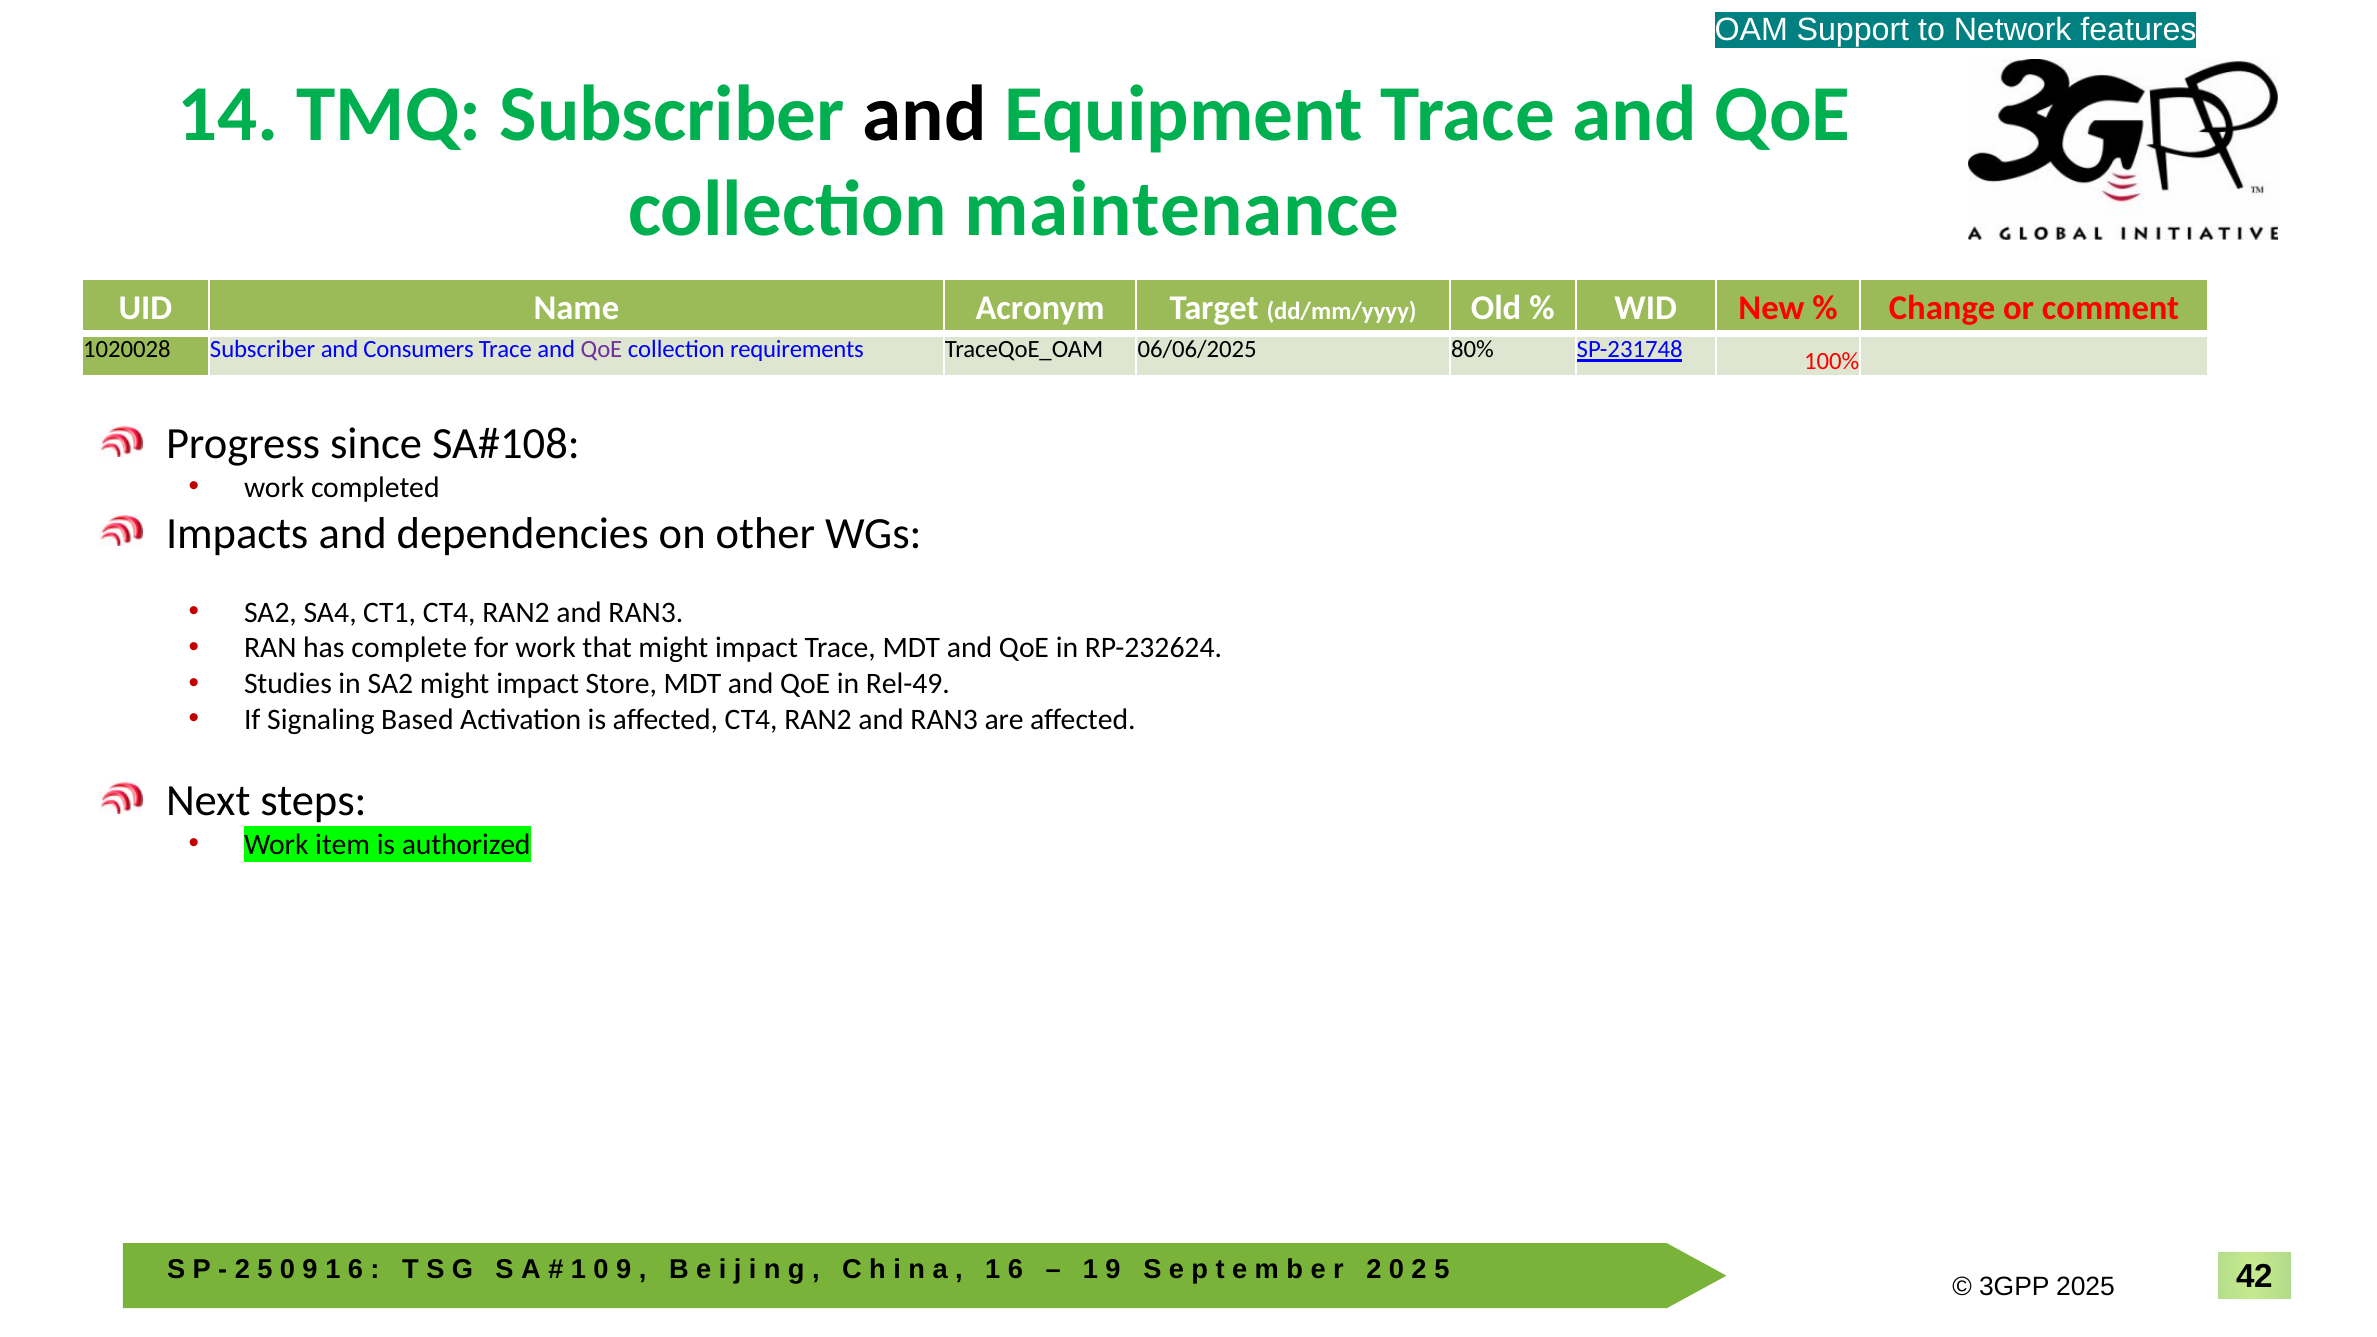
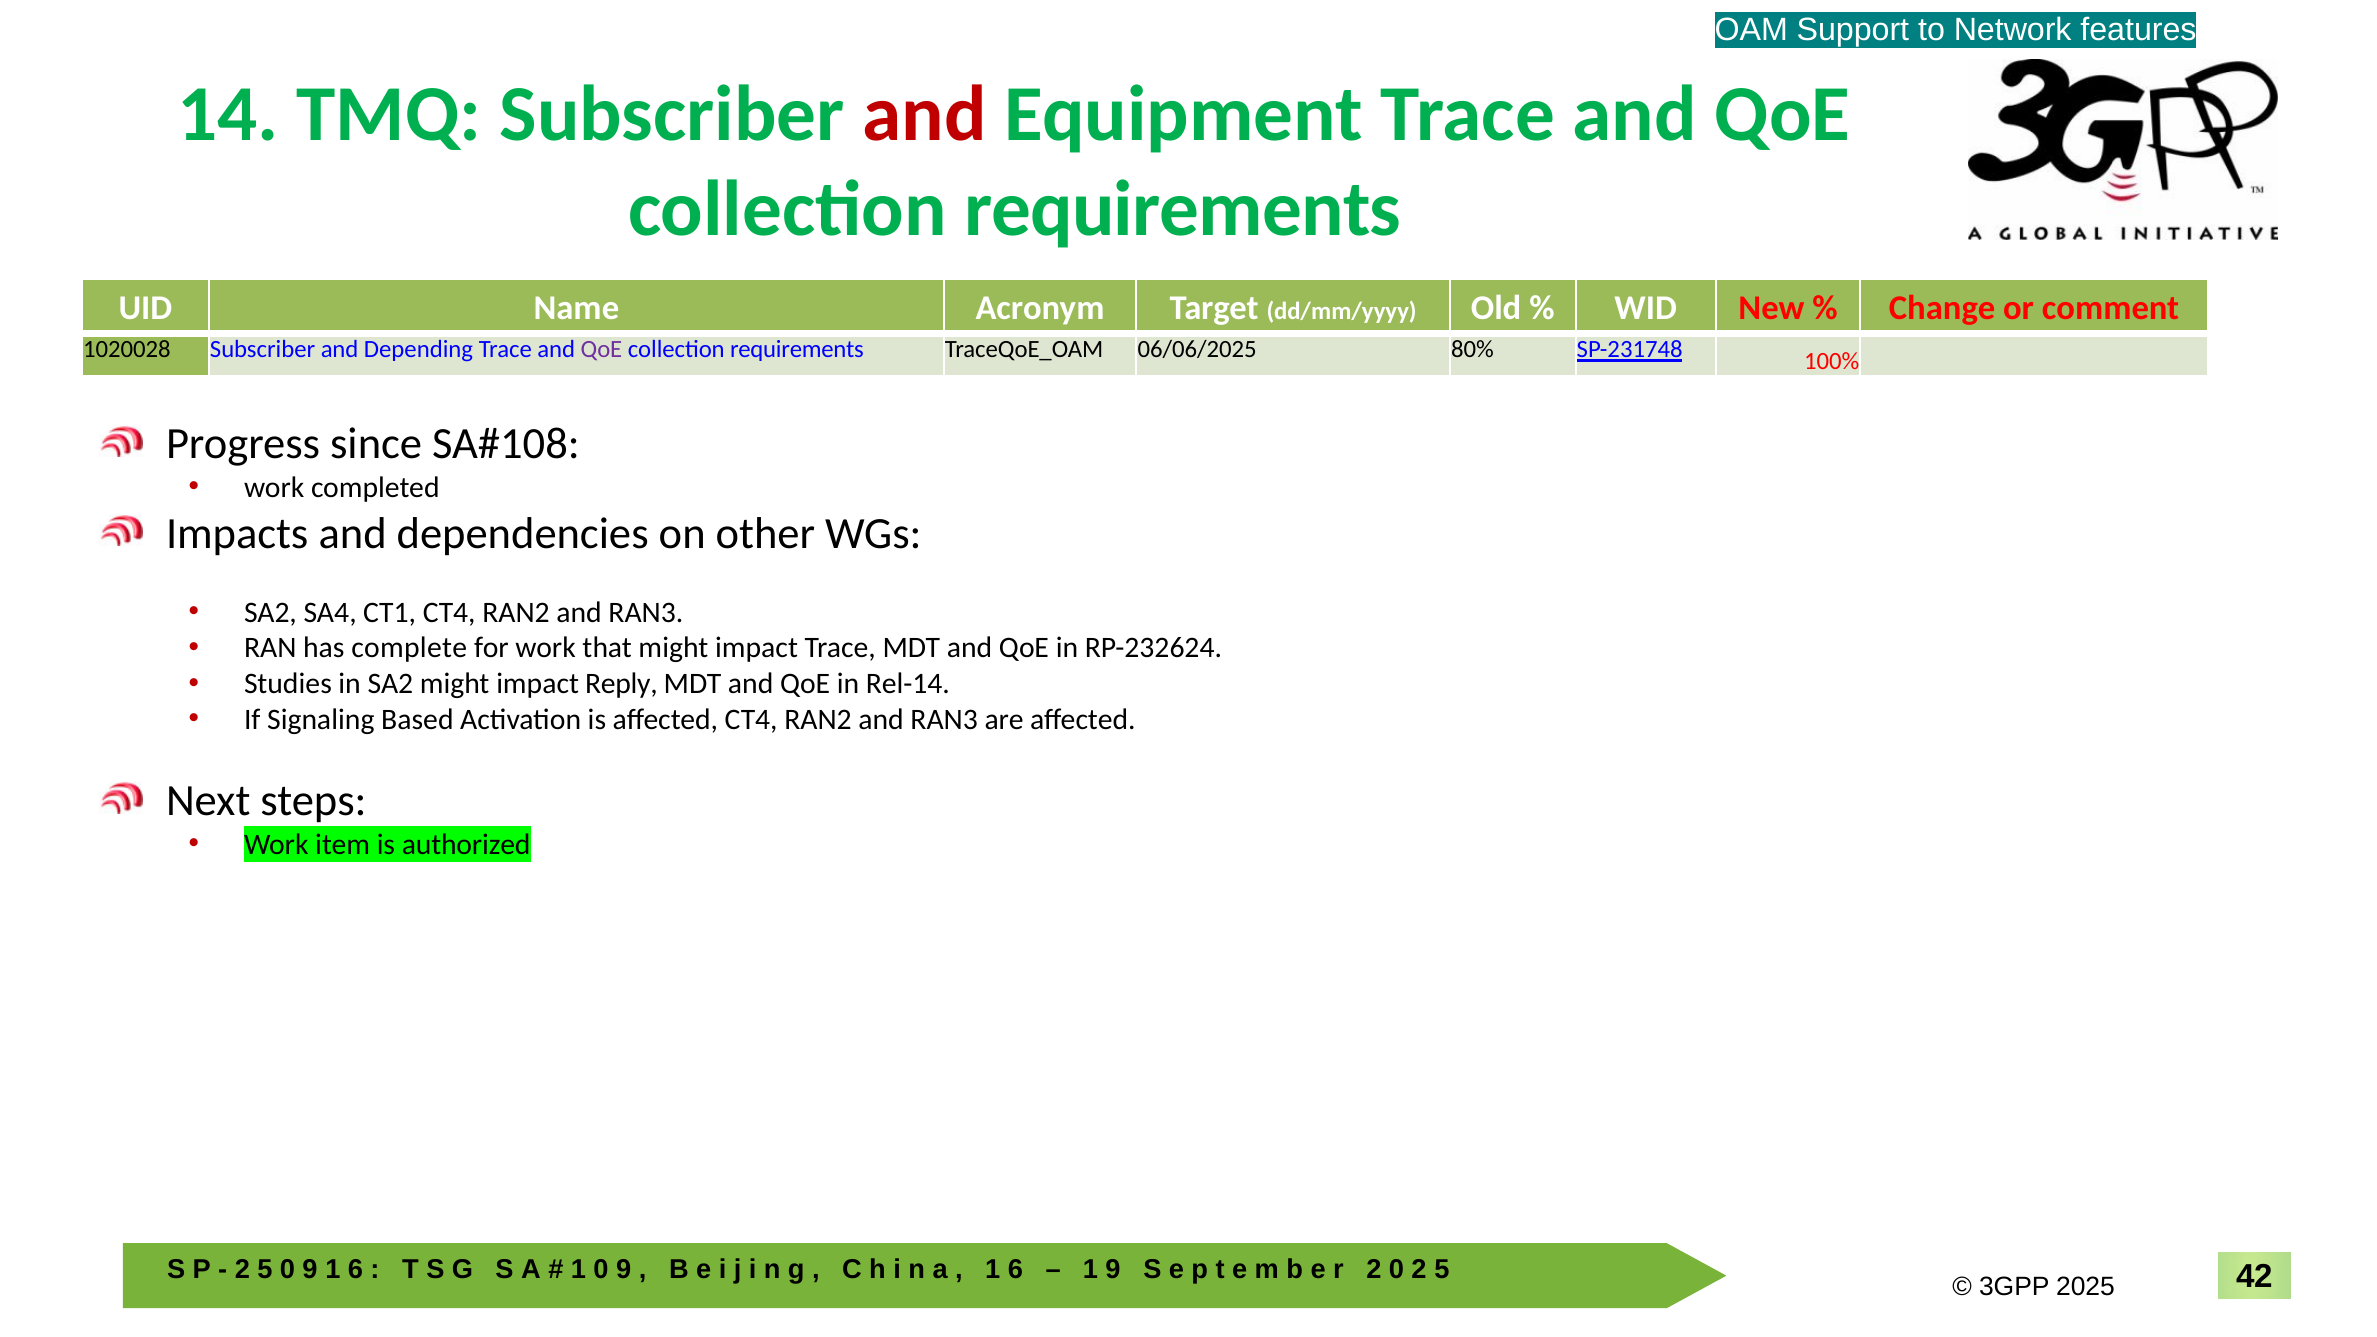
and at (925, 114) colour: black -> red
maintenance at (1182, 209): maintenance -> requirements
Consumers: Consumers -> Depending
Store: Store -> Reply
Rel-49: Rel-49 -> Rel-14
